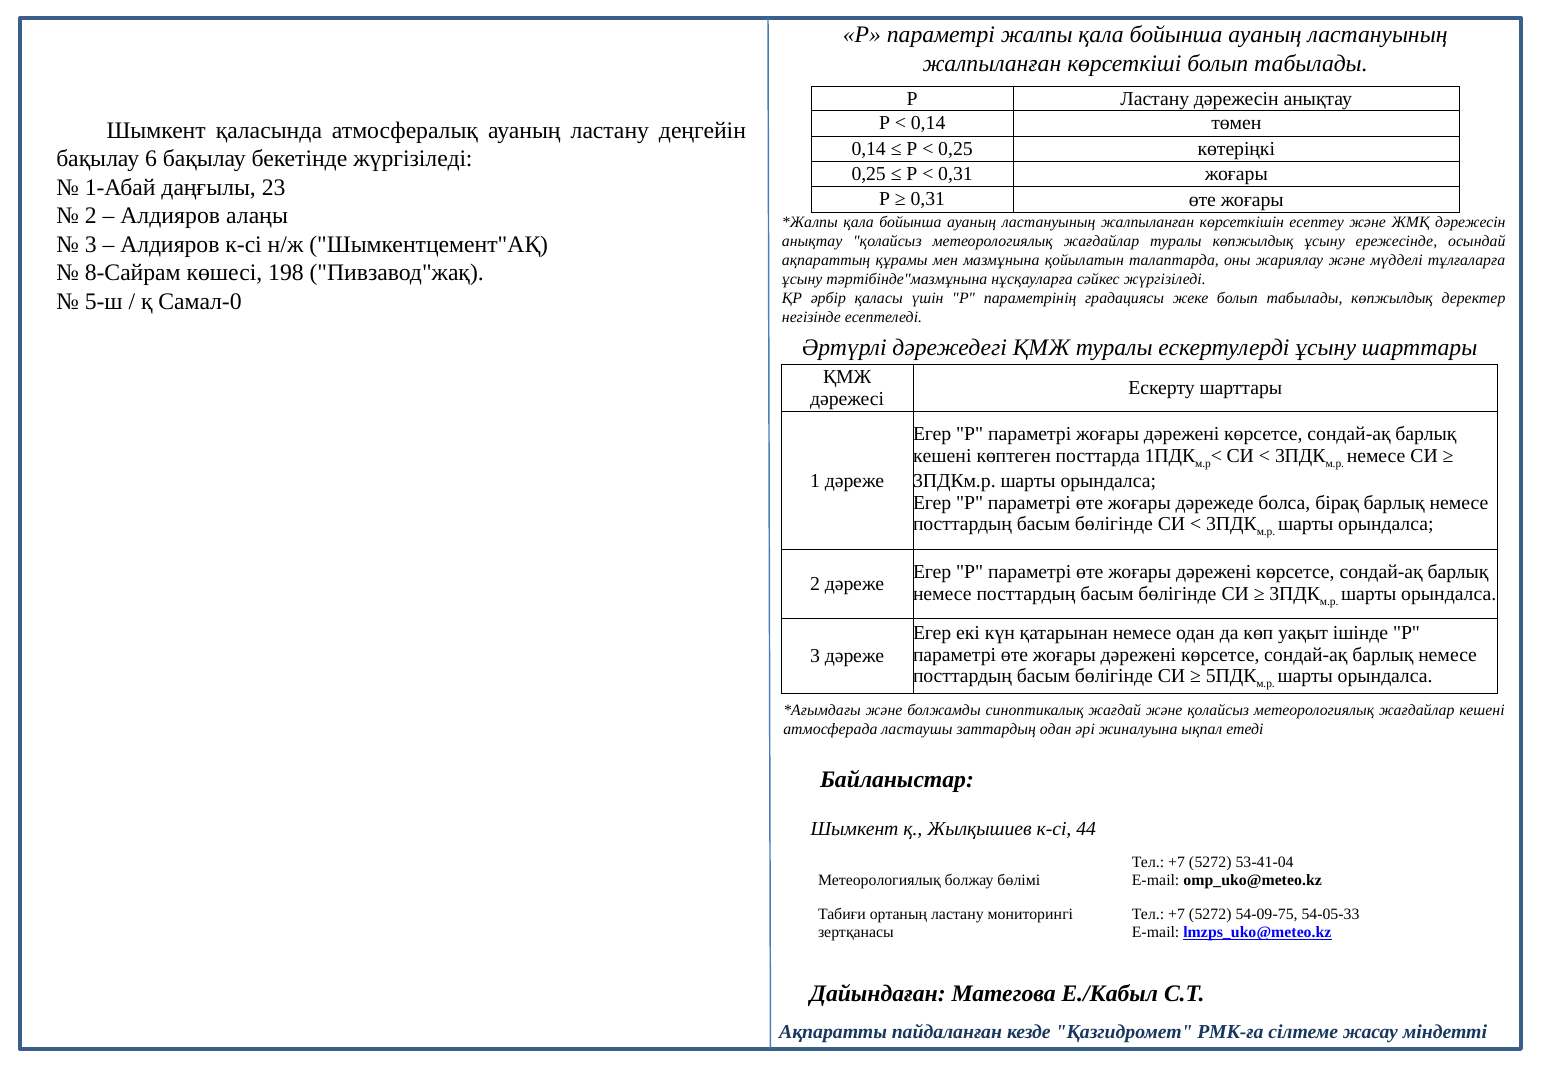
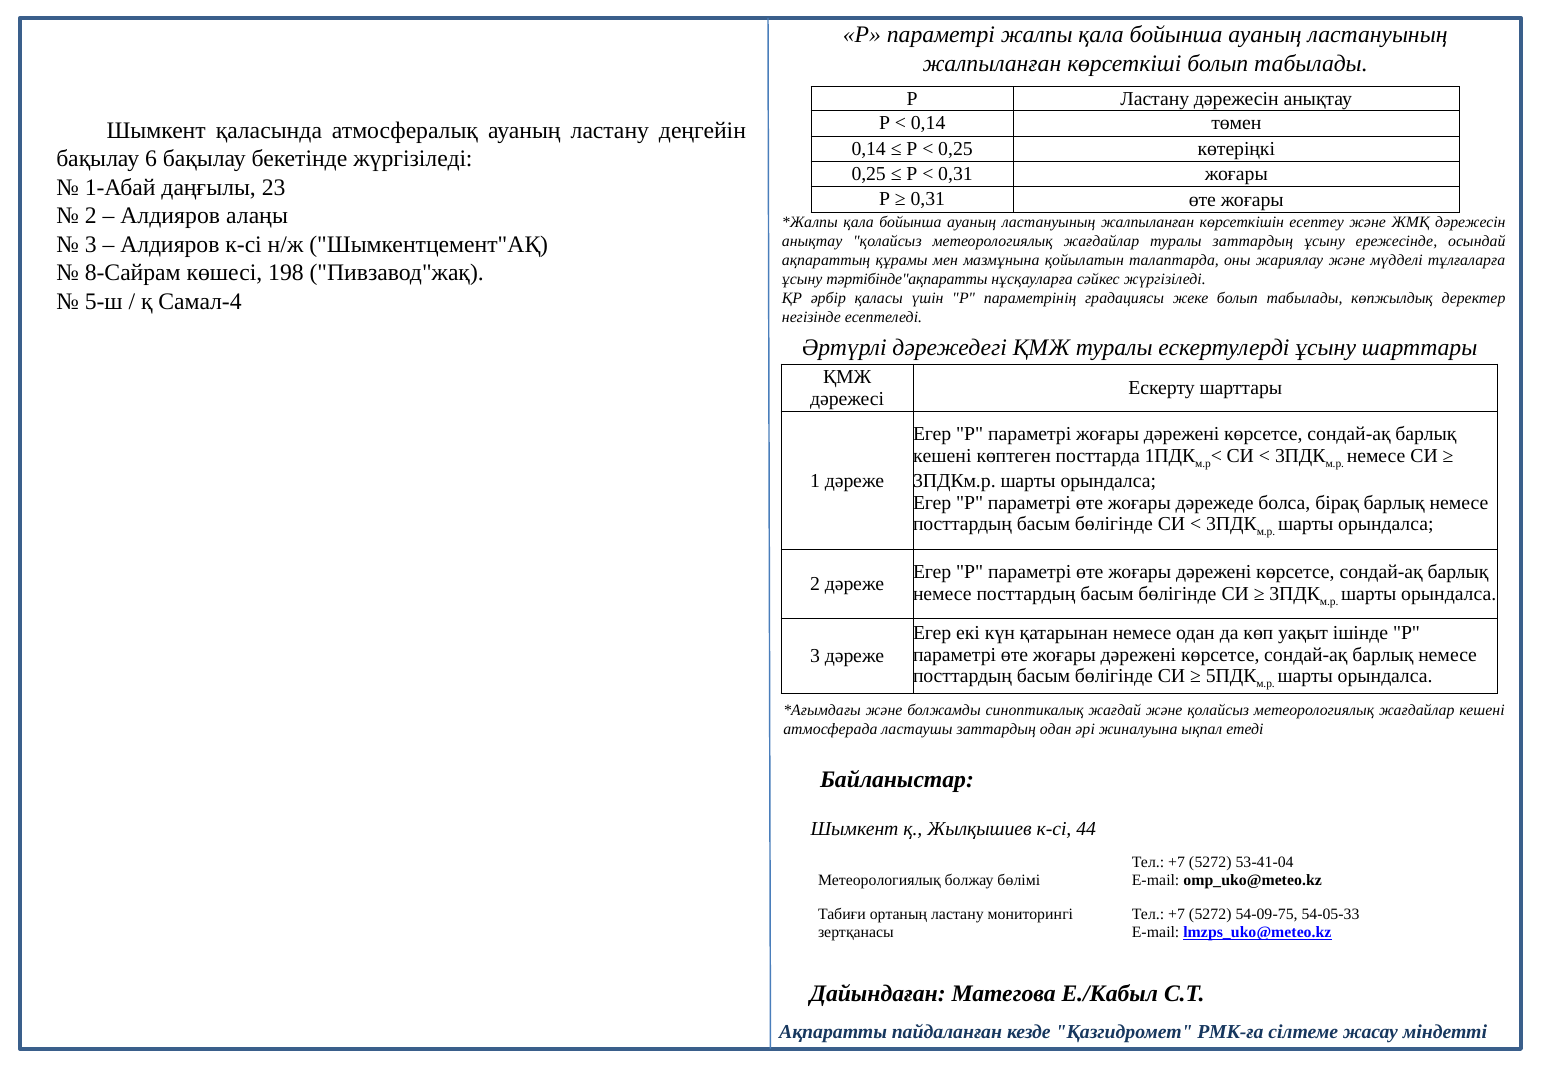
туралы көпжылдық: көпжылдық -> заттардың
тәртібінде"мазмұнына: тәртібінде"мазмұнына -> тәртібінде"ақпаратты
Самал-0: Самал-0 -> Самал-4
